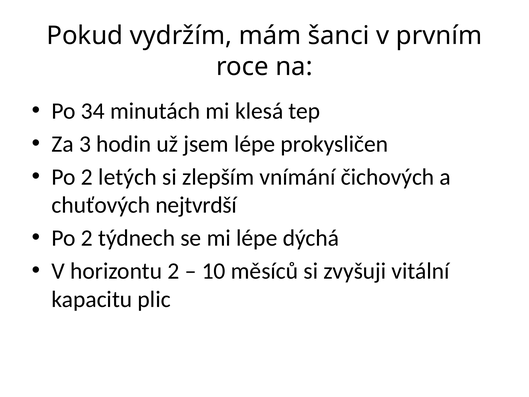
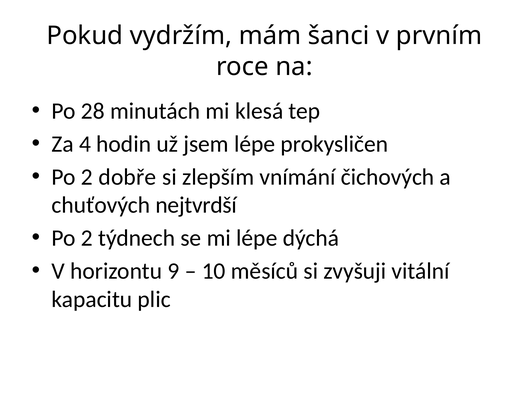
34: 34 -> 28
3: 3 -> 4
letých: letých -> dobře
horizontu 2: 2 -> 9
